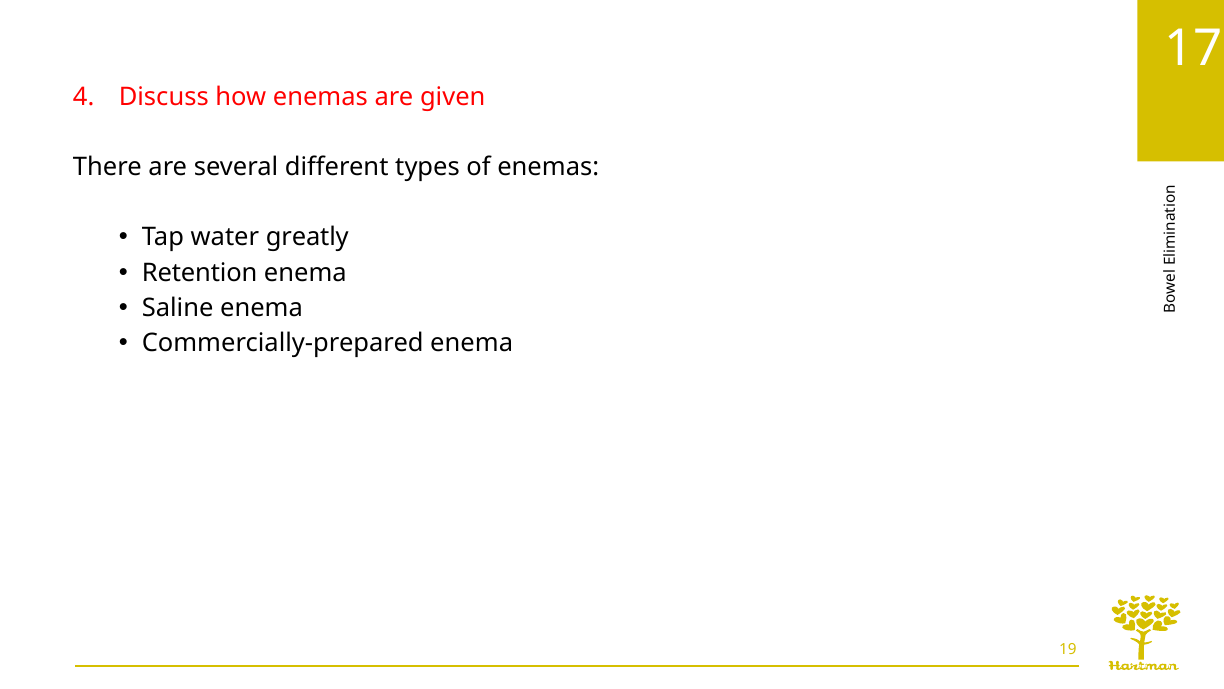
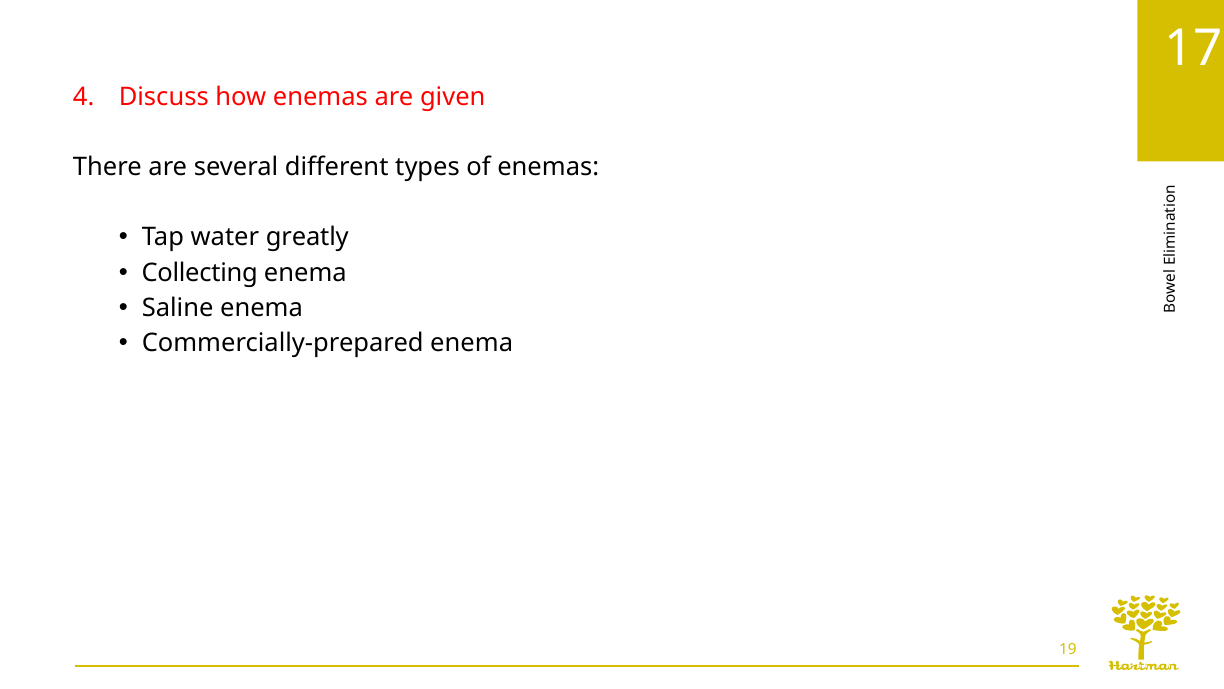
Retention: Retention -> Collecting
